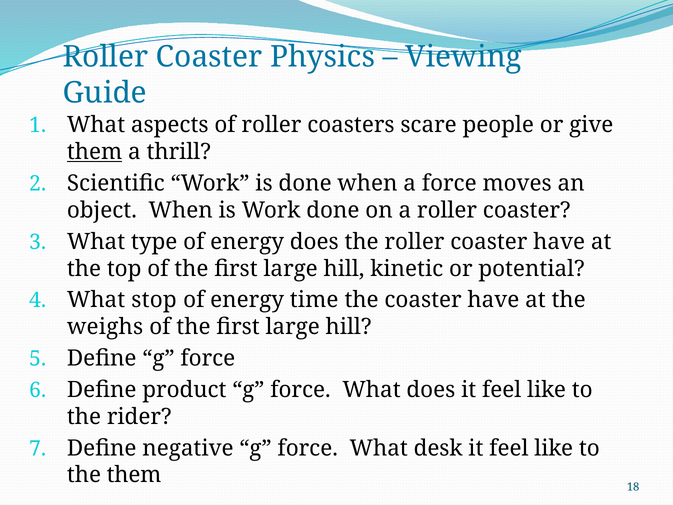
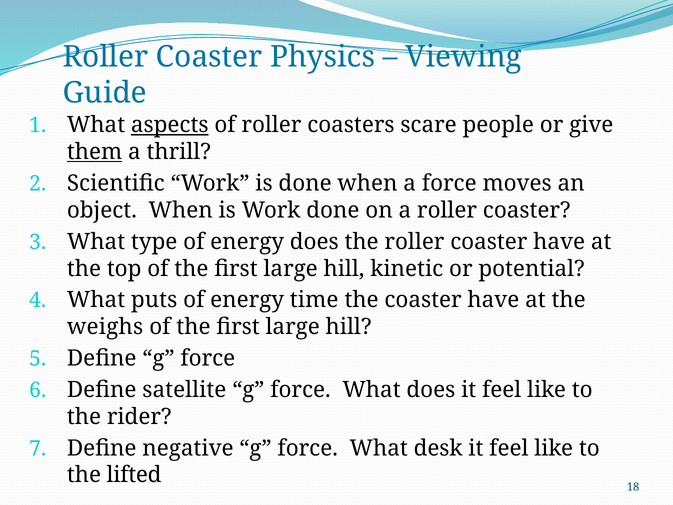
aspects underline: none -> present
stop: stop -> puts
product: product -> satellite
the them: them -> lifted
